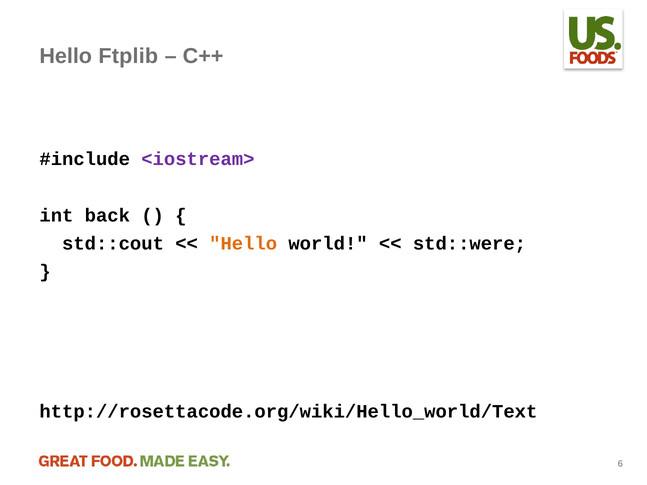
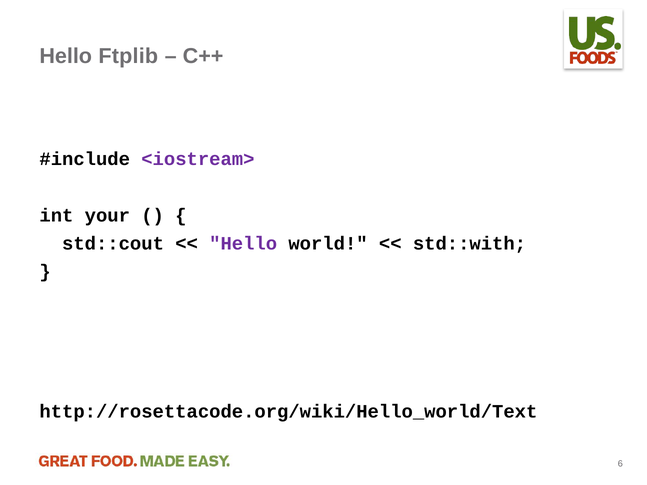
back: back -> your
Hello at (243, 243) colour: orange -> purple
std::were: std::were -> std::with
